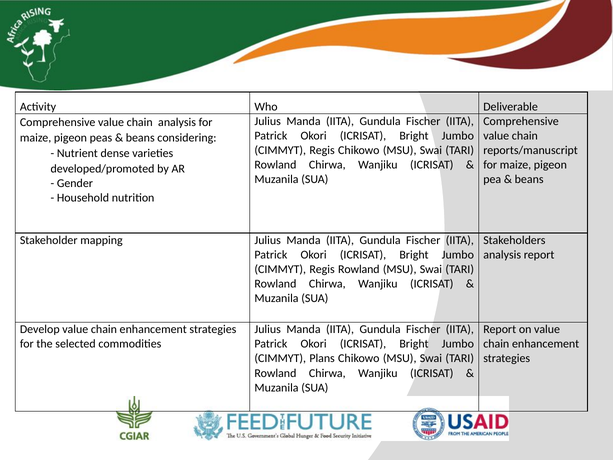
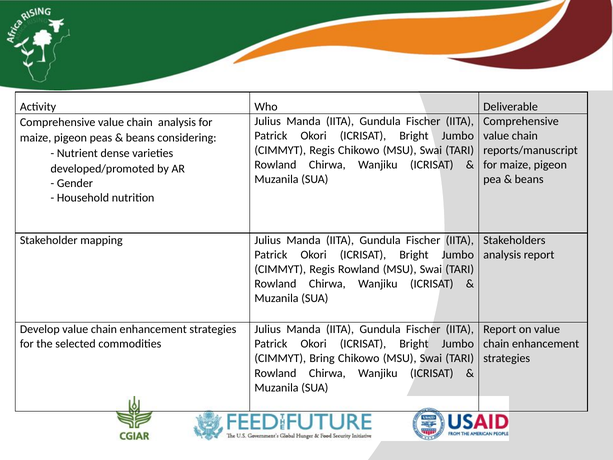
Plans: Plans -> Bring
